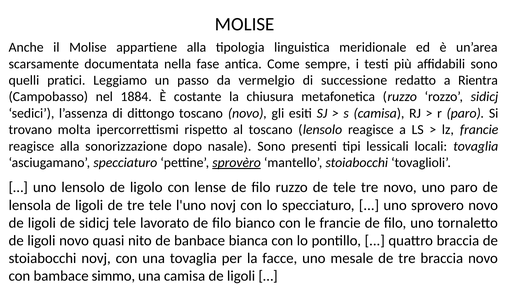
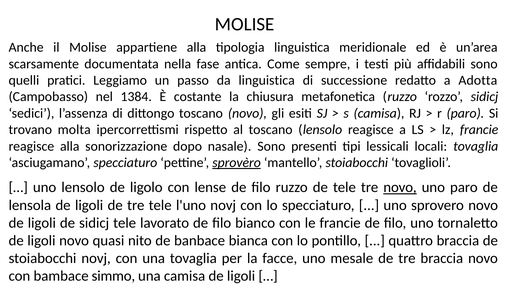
da vermelgio: vermelgio -> linguistica
Rientra: Rientra -> Adotta
1884: 1884 -> 1384
novo at (400, 188) underline: none -> present
